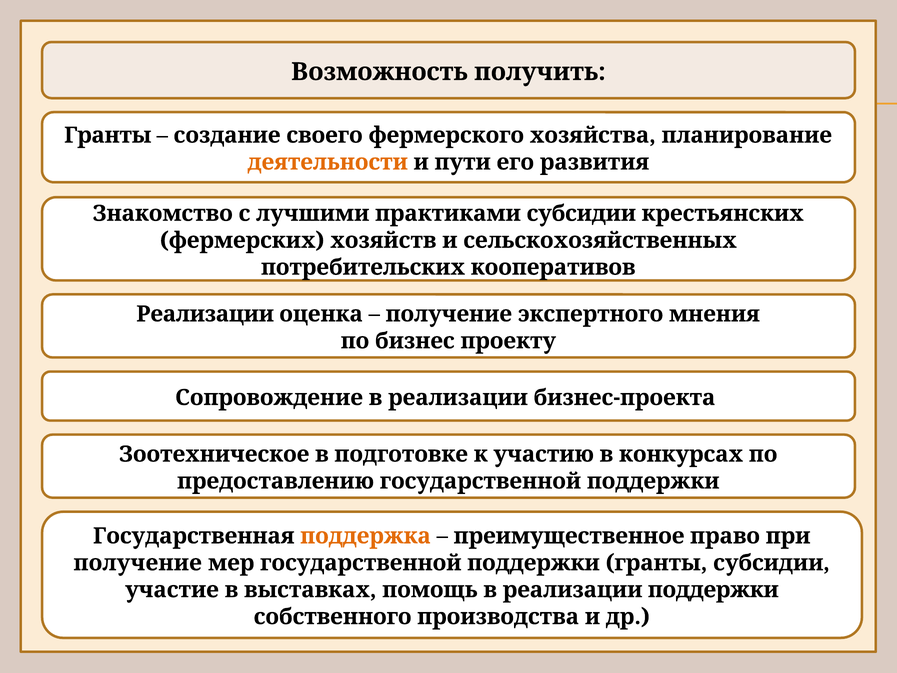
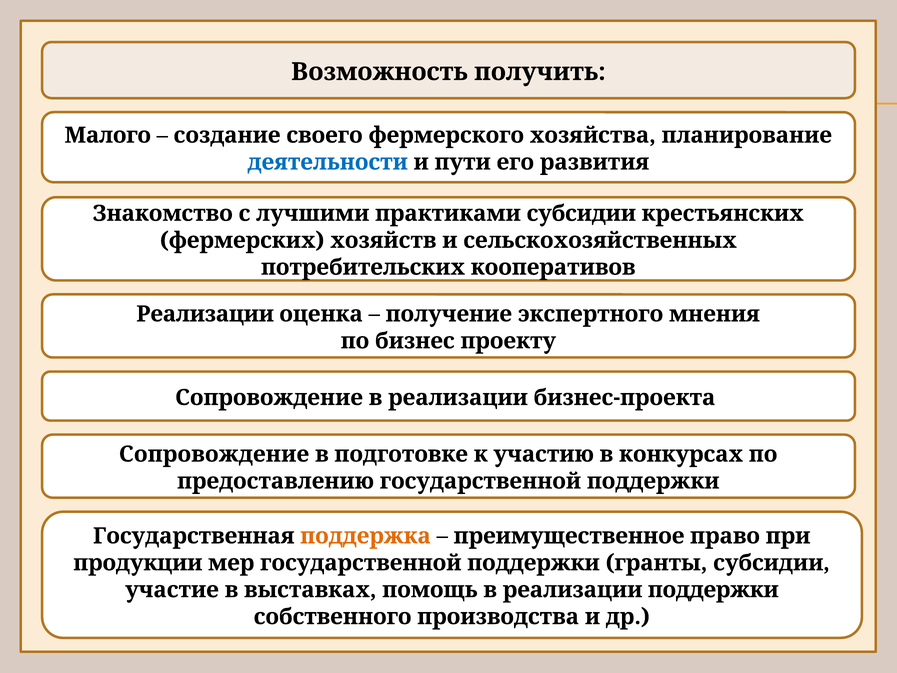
Гранты at (108, 135): Гранты -> Малого
деятельности colour: orange -> blue
Зоотехническое at (214, 454): Зоотехническое -> Сопровождение
получение at (138, 563): получение -> продукции
